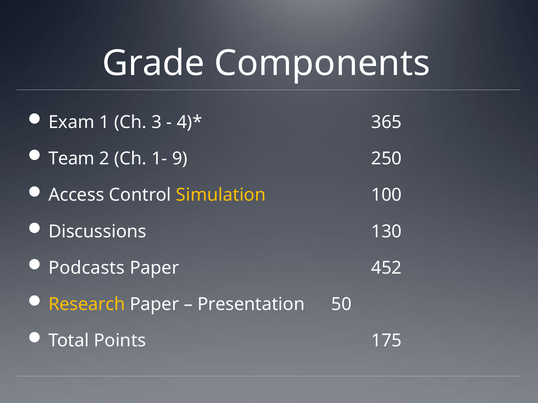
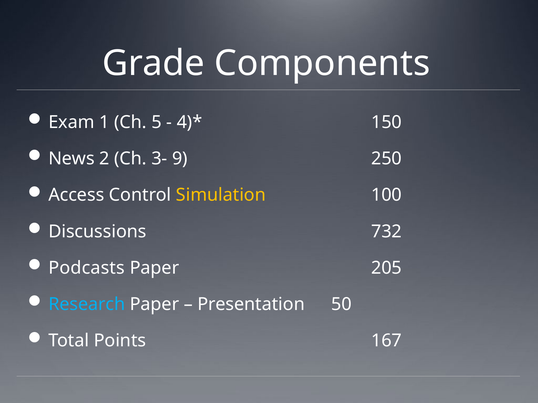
3: 3 -> 5
365: 365 -> 150
Team: Team -> News
1-: 1- -> 3-
130: 130 -> 732
452: 452 -> 205
Research colour: yellow -> light blue
175: 175 -> 167
